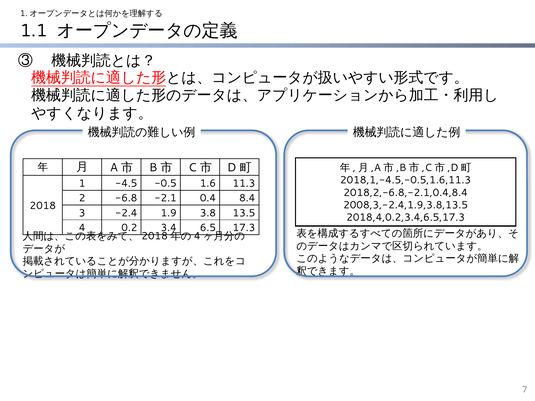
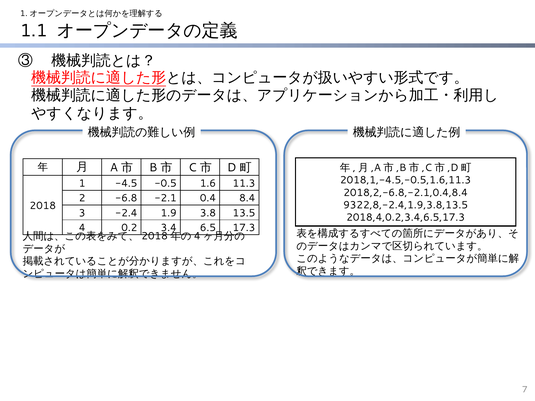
2008,3,-2.4,1.9,3.8,13.5: 2008,3,-2.4,1.9,3.8,13.5 -> 9322,8,-2.4,1.9,3.8,13.5
